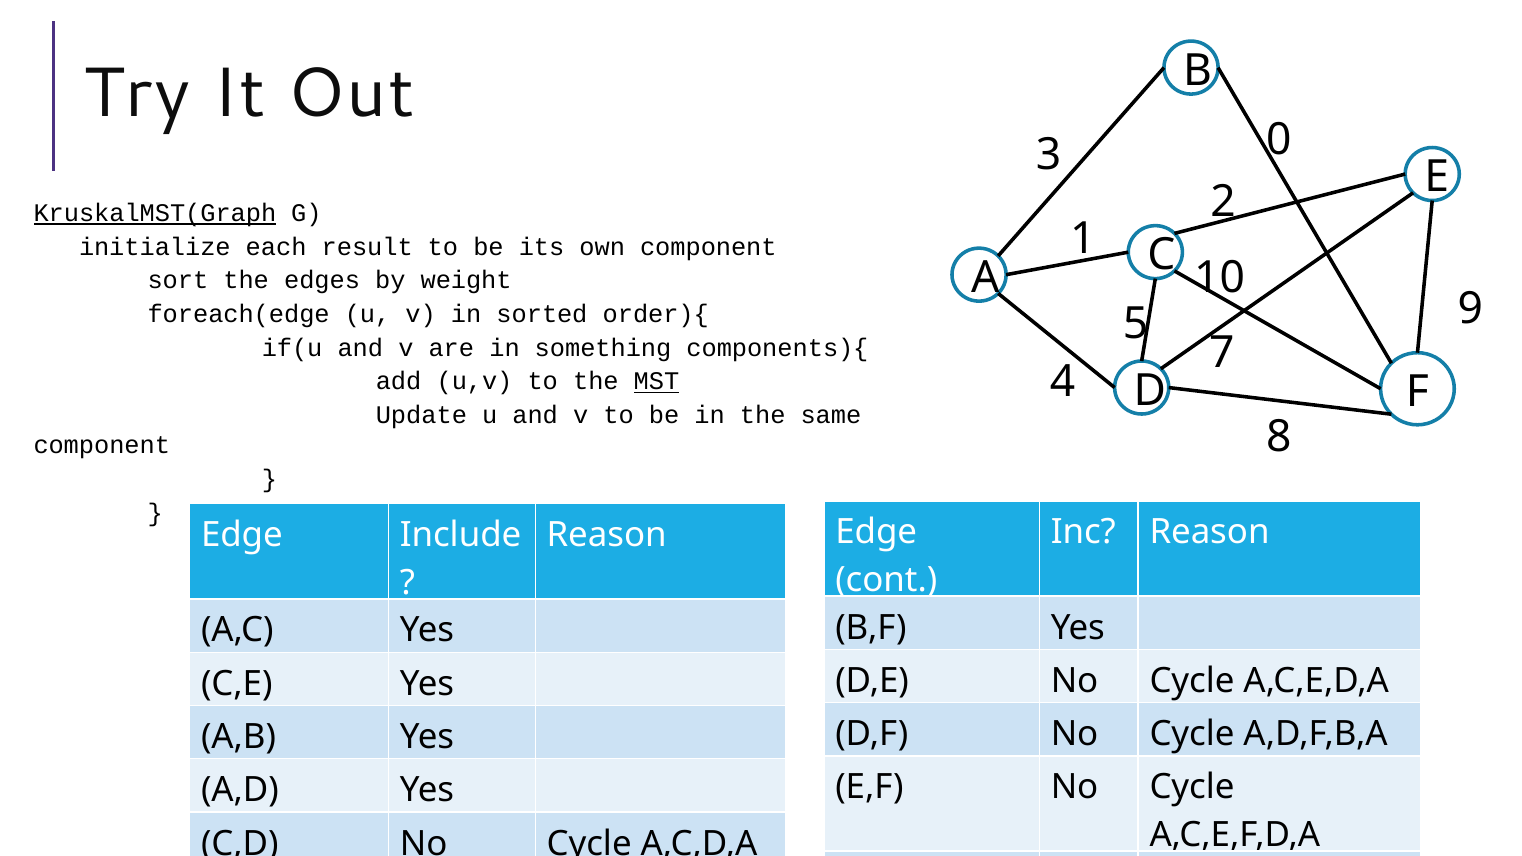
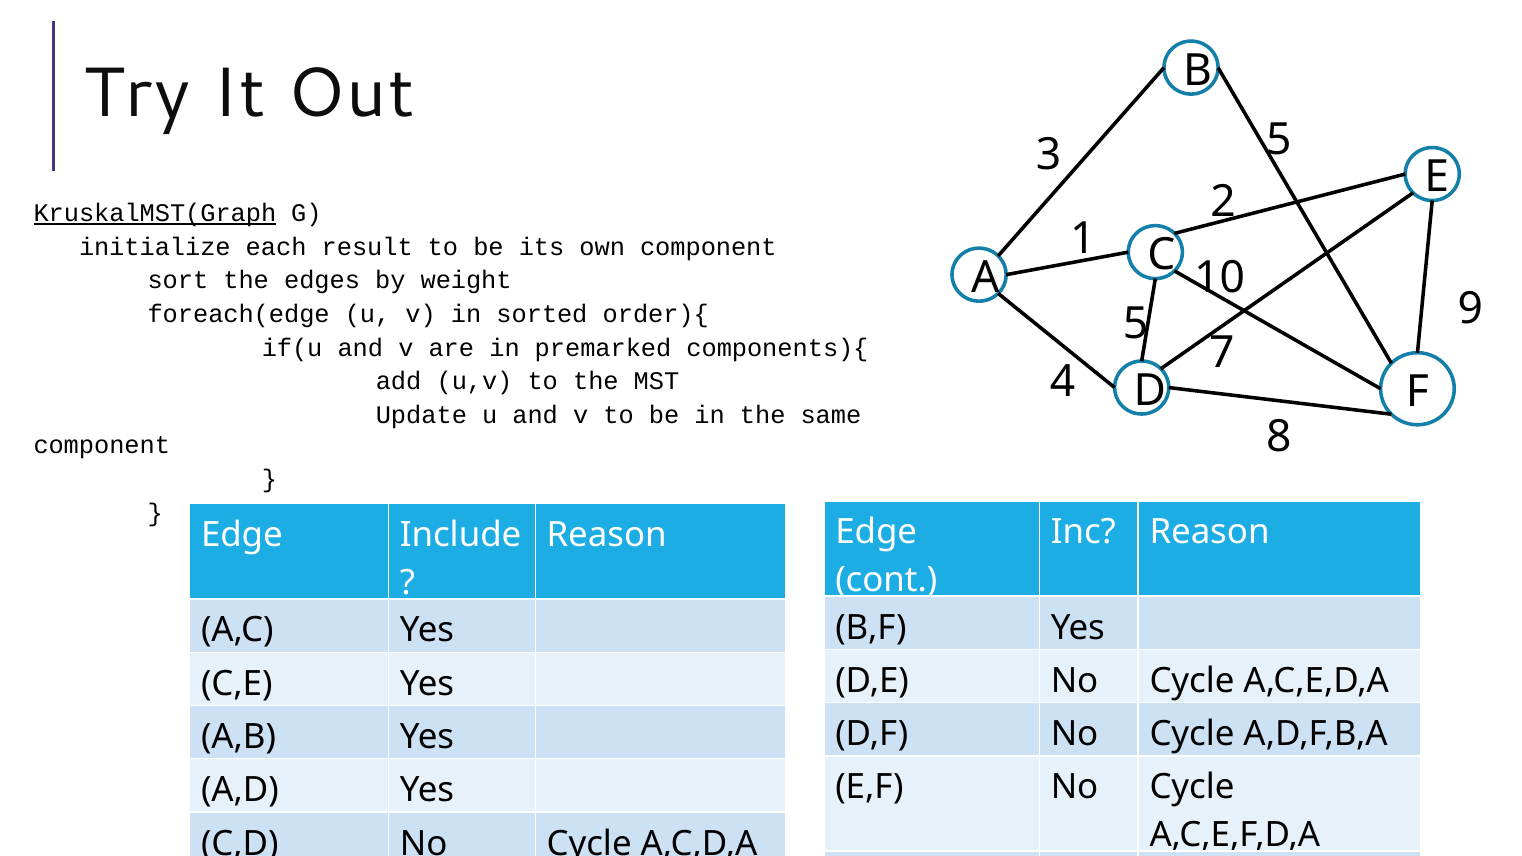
3 0: 0 -> 5
something: something -> premarked
MST underline: present -> none
